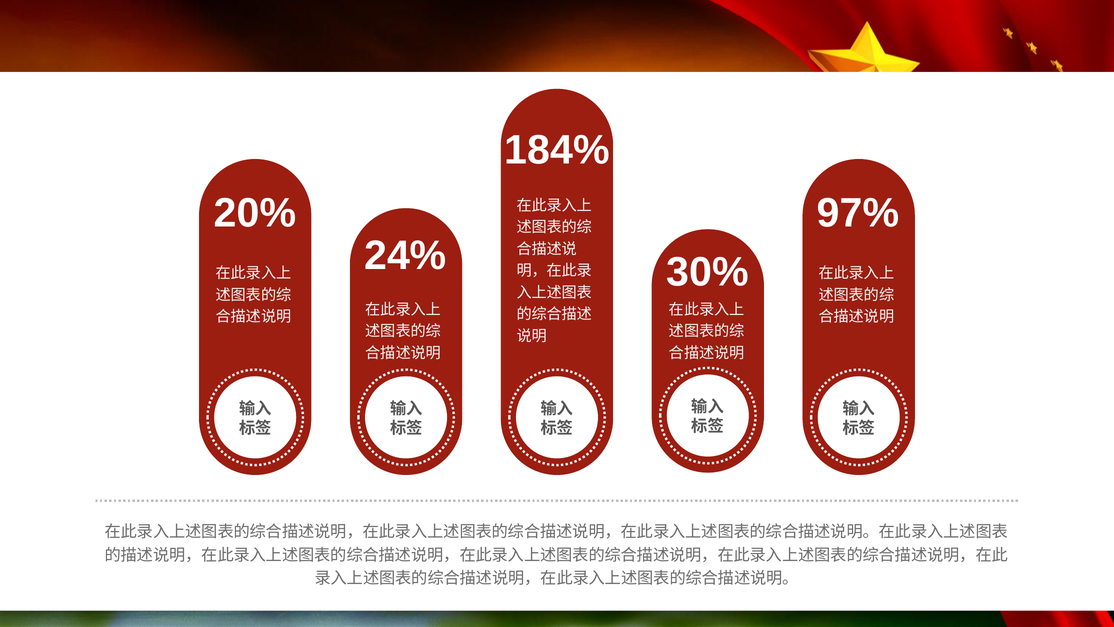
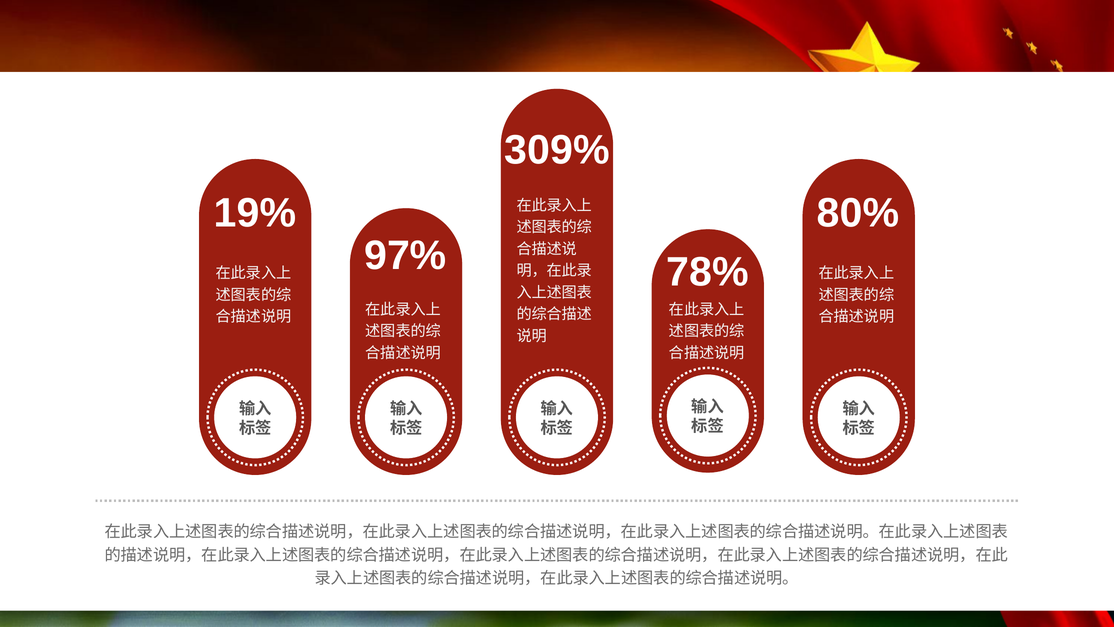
184%: 184% -> 309%
20%: 20% -> 19%
97%: 97% -> 80%
24%: 24% -> 97%
30%: 30% -> 78%
